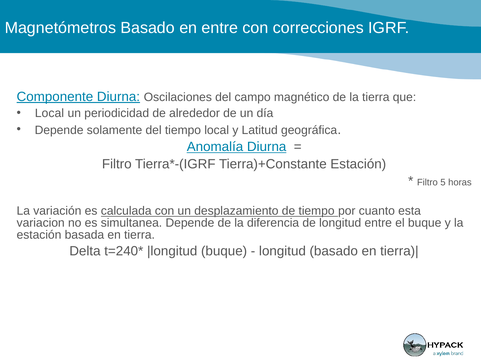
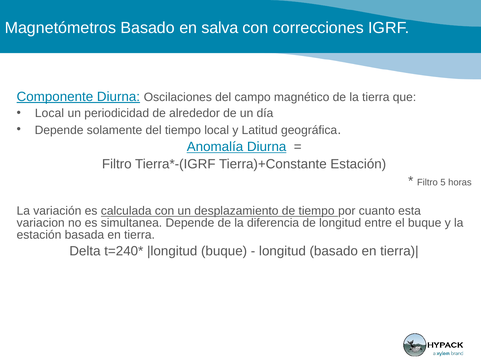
en entre: entre -> salva
